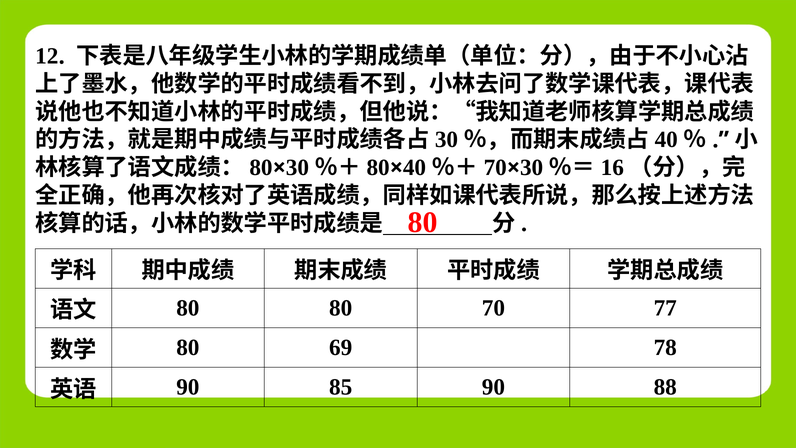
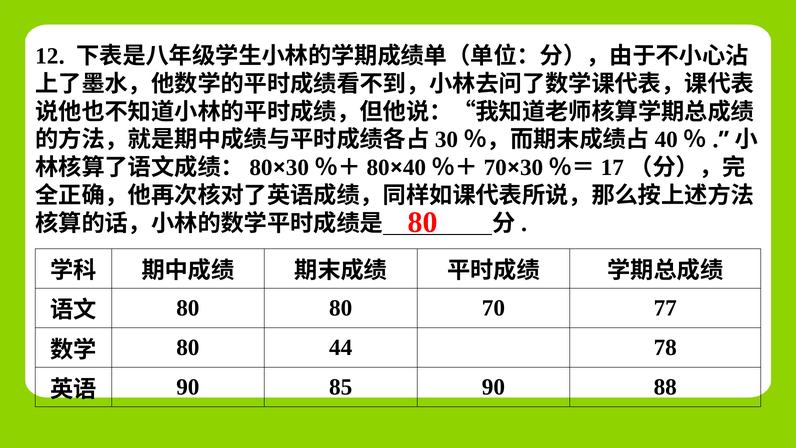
16: 16 -> 17
69: 69 -> 44
